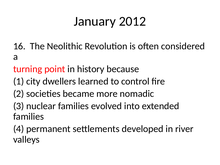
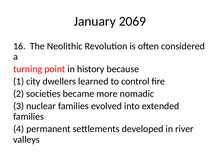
2012: 2012 -> 2069
